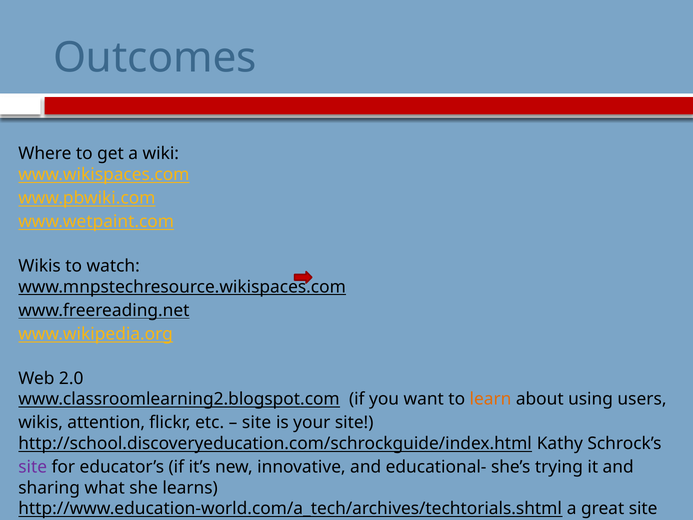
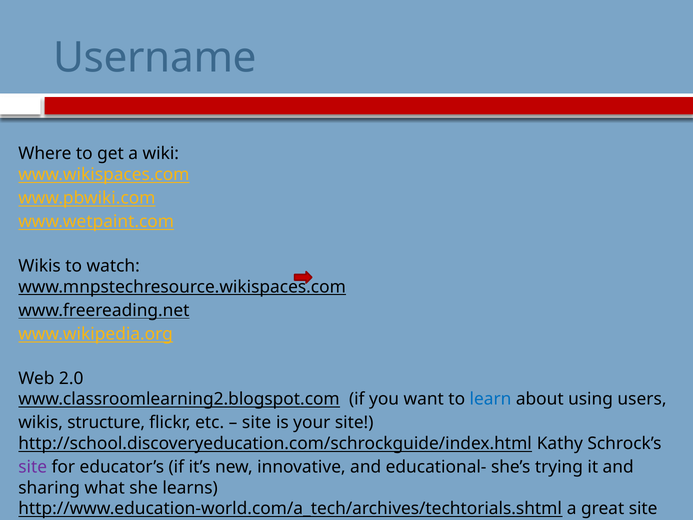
Outcomes: Outcomes -> Username
learn colour: orange -> blue
attention: attention -> structure
